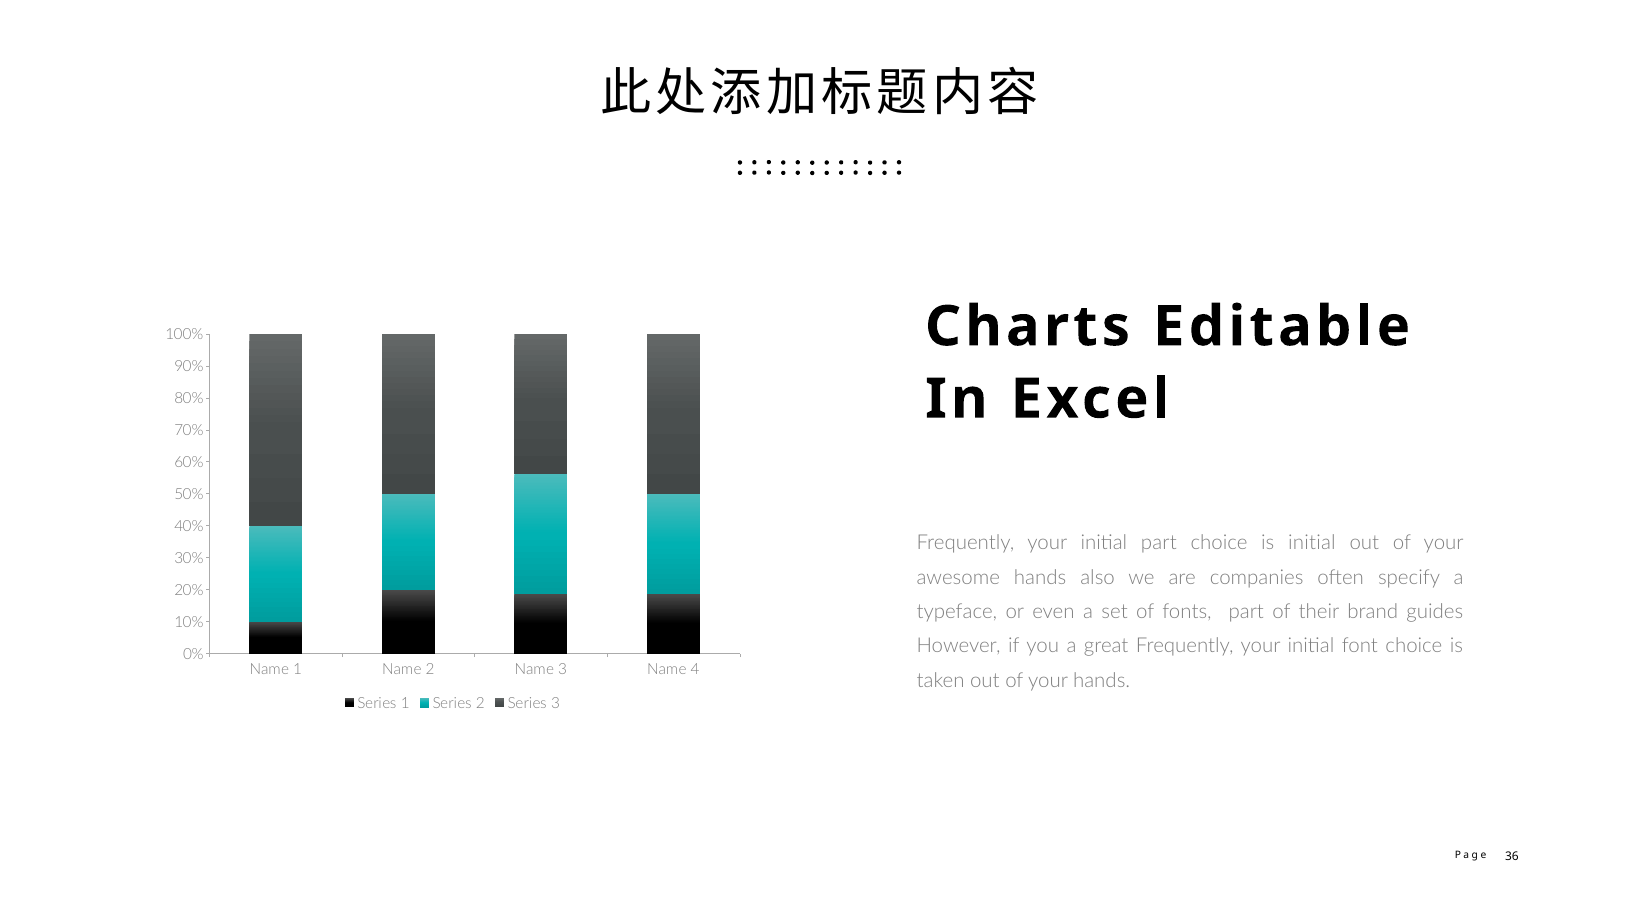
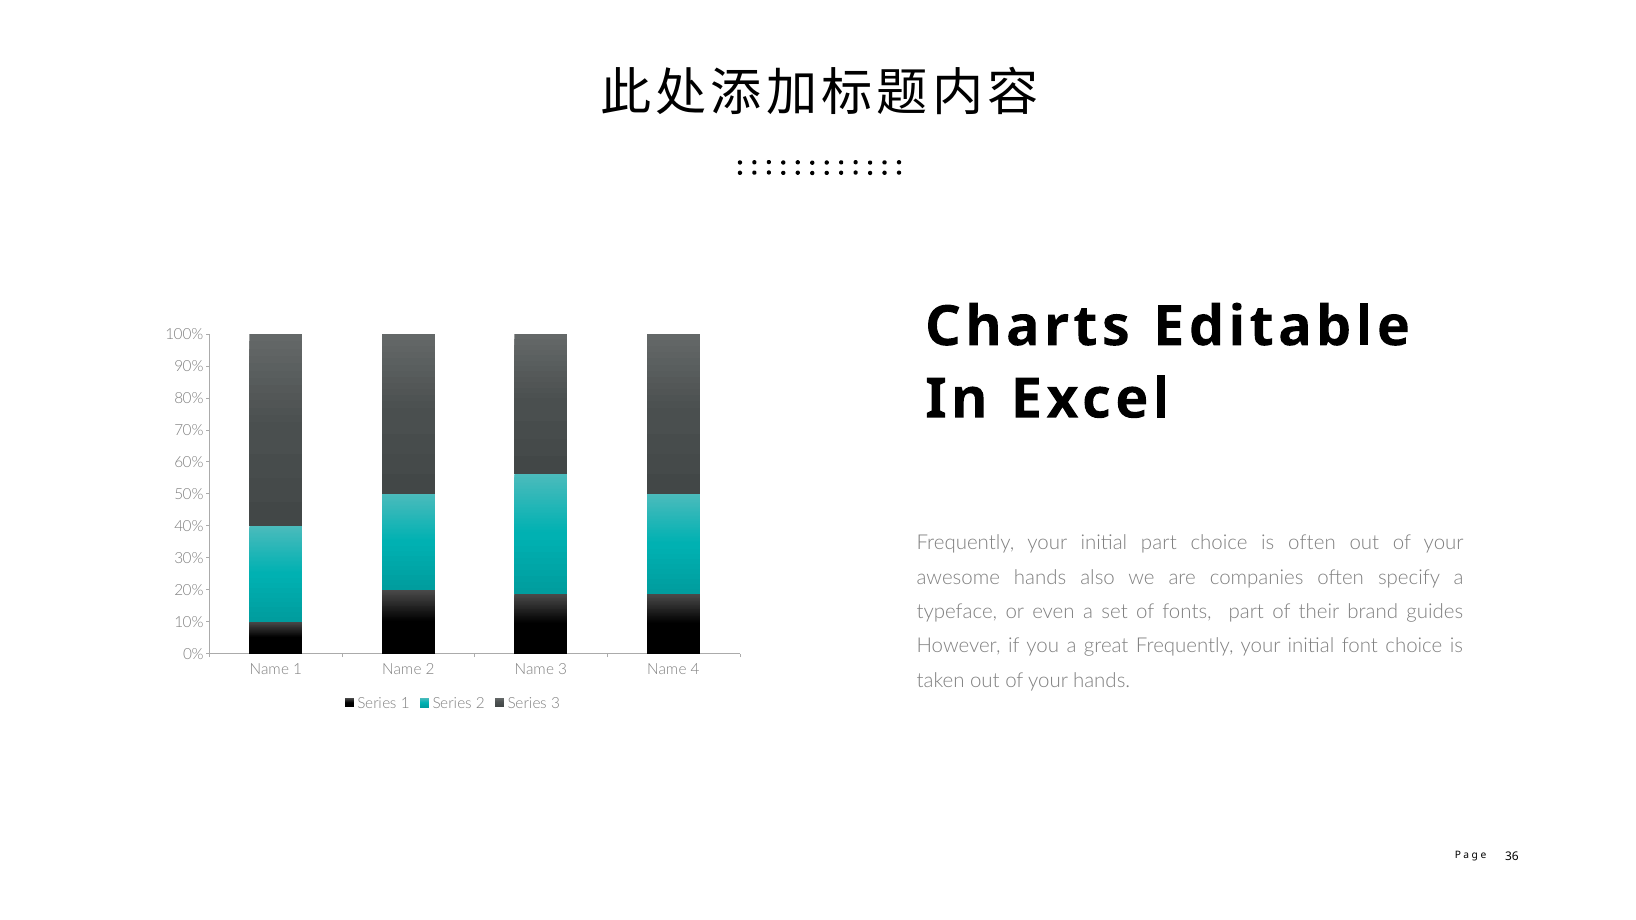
is initial: initial -> often
